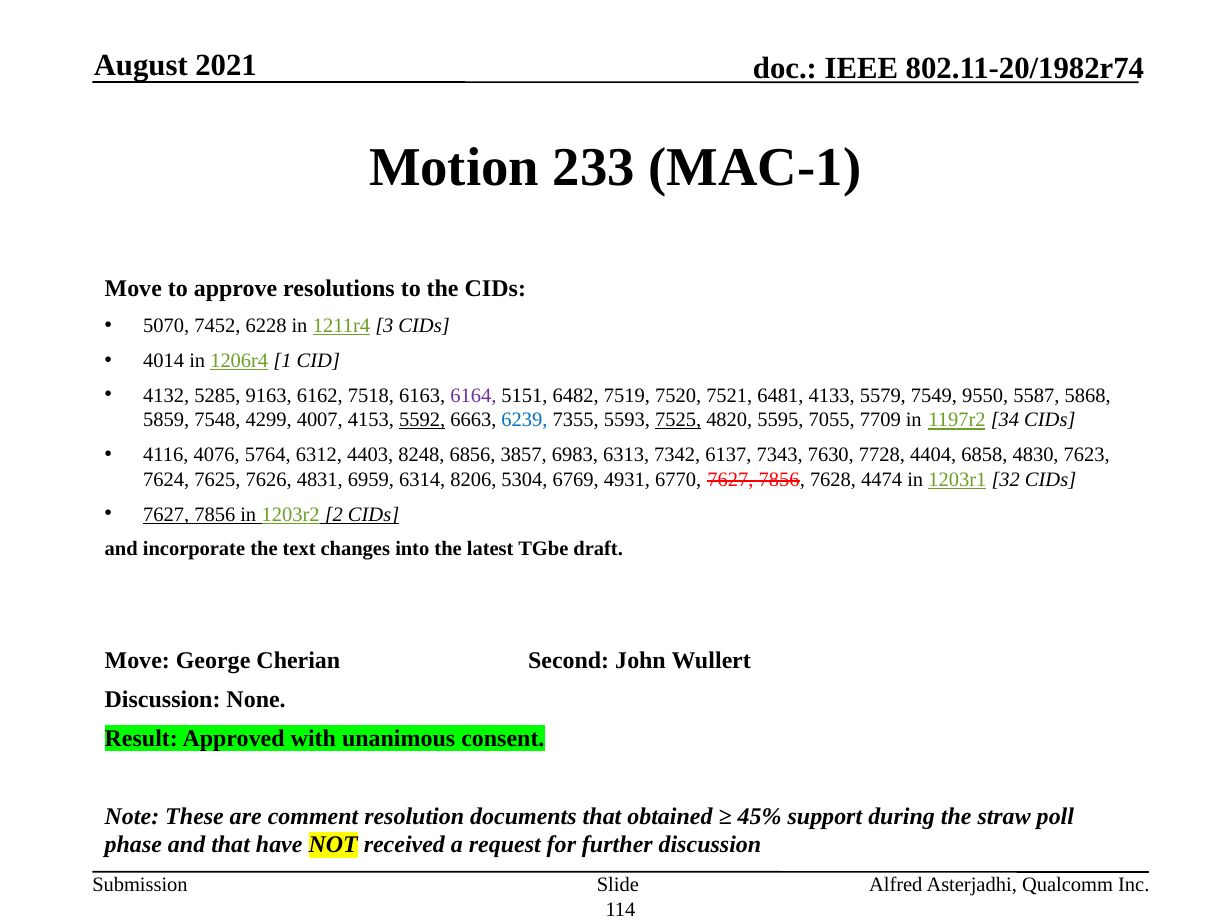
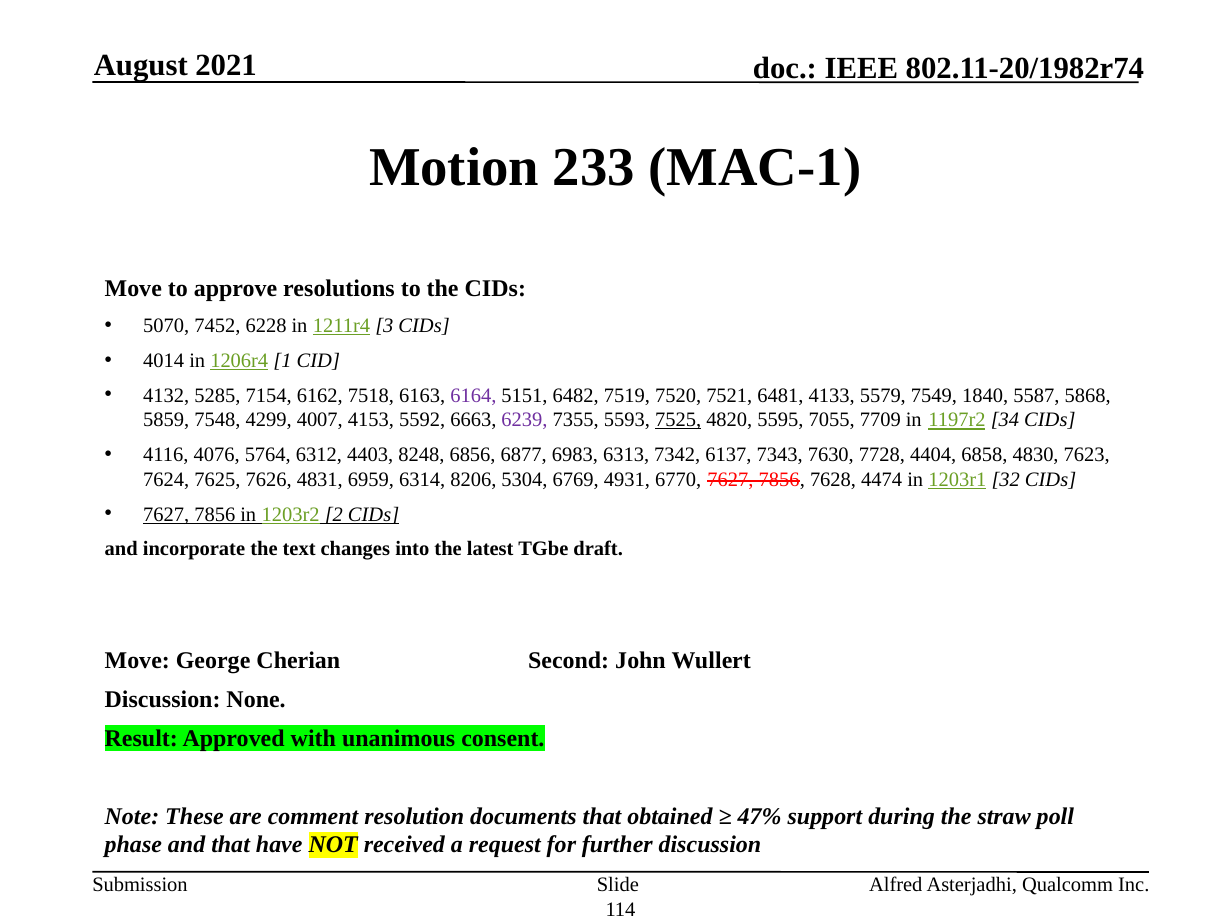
9163: 9163 -> 7154
9550: 9550 -> 1840
5592 underline: present -> none
6239 colour: blue -> purple
3857: 3857 -> 6877
45%: 45% -> 47%
